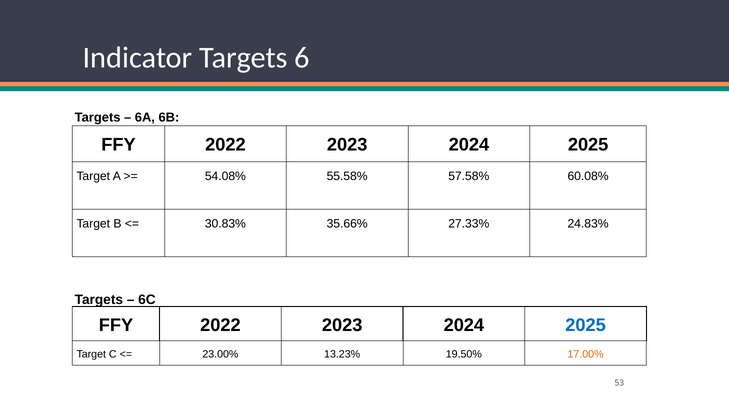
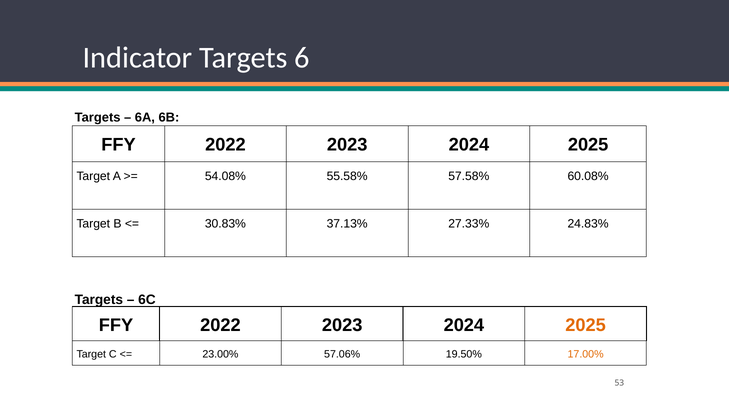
35.66%: 35.66% -> 37.13%
2025 at (586, 325) colour: blue -> orange
13.23%: 13.23% -> 57.06%
